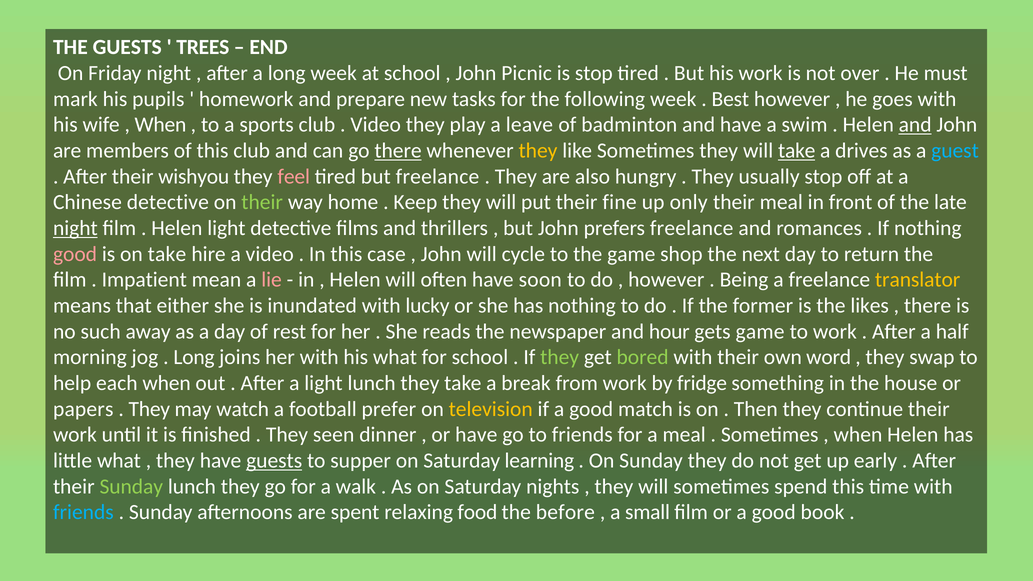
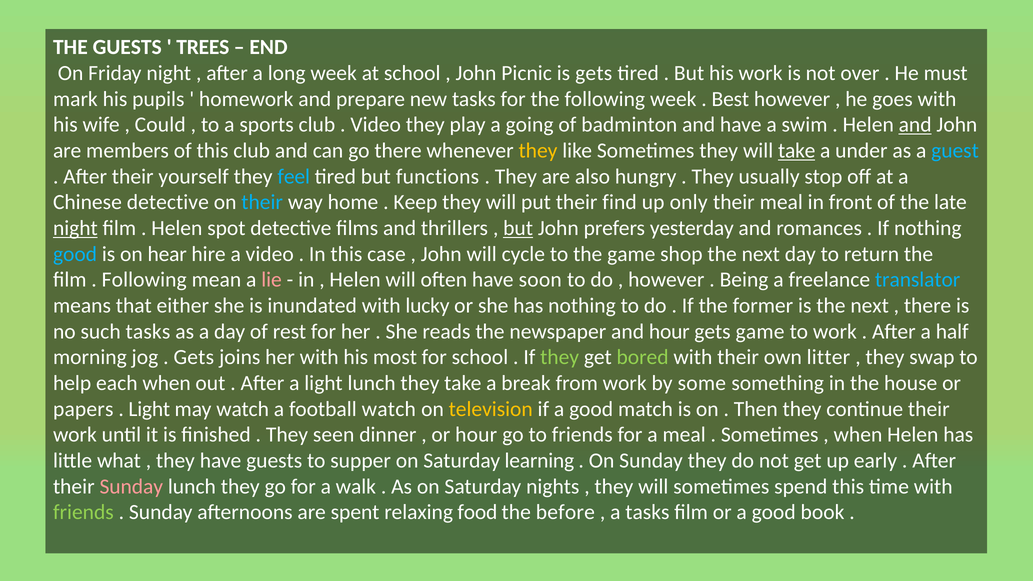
is stop: stop -> gets
When at (160, 125): When -> Could
leave: leave -> going
there at (398, 151) underline: present -> none
drives: drives -> under
wishyou: wishyou -> yourself
feel colour: pink -> light blue
but freelance: freelance -> functions
their at (262, 202) colour: light green -> light blue
fine: fine -> find
Helen light: light -> spot
but at (518, 228) underline: none -> present
prefers freelance: freelance -> yesterday
good at (75, 254) colour: pink -> light blue
on take: take -> hear
Impatient at (144, 280): Impatient -> Following
translator colour: yellow -> light blue
is the likes: likes -> next
such away: away -> tasks
Long at (194, 357): Long -> Gets
his what: what -> most
word: word -> litter
fridge: fridge -> some
They at (149, 409): They -> Light
football prefer: prefer -> watch
or have: have -> hour
guests at (274, 461) underline: present -> none
Sunday at (131, 487) colour: light green -> pink
friends at (83, 512) colour: light blue -> light green
a small: small -> tasks
